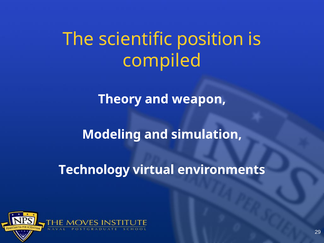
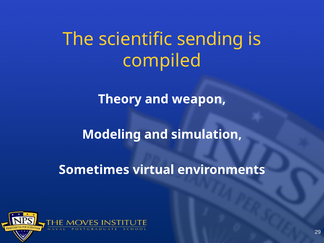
position: position -> sending
Technology: Technology -> Sometimes
